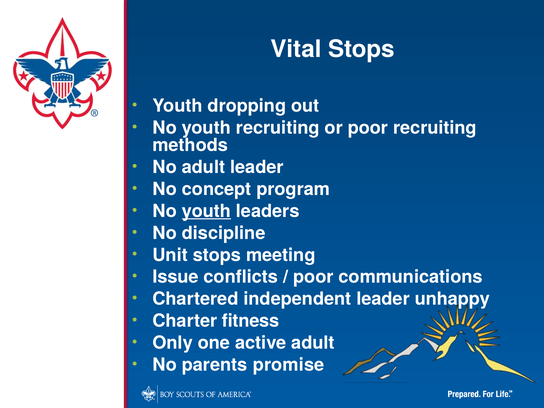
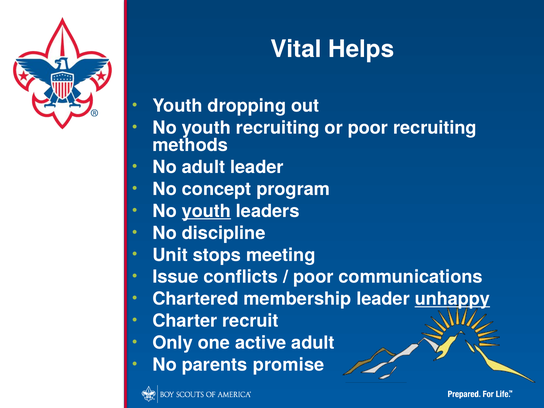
Vital Stops: Stops -> Helps
independent: independent -> membership
unhappy underline: none -> present
fitness: fitness -> recruit
